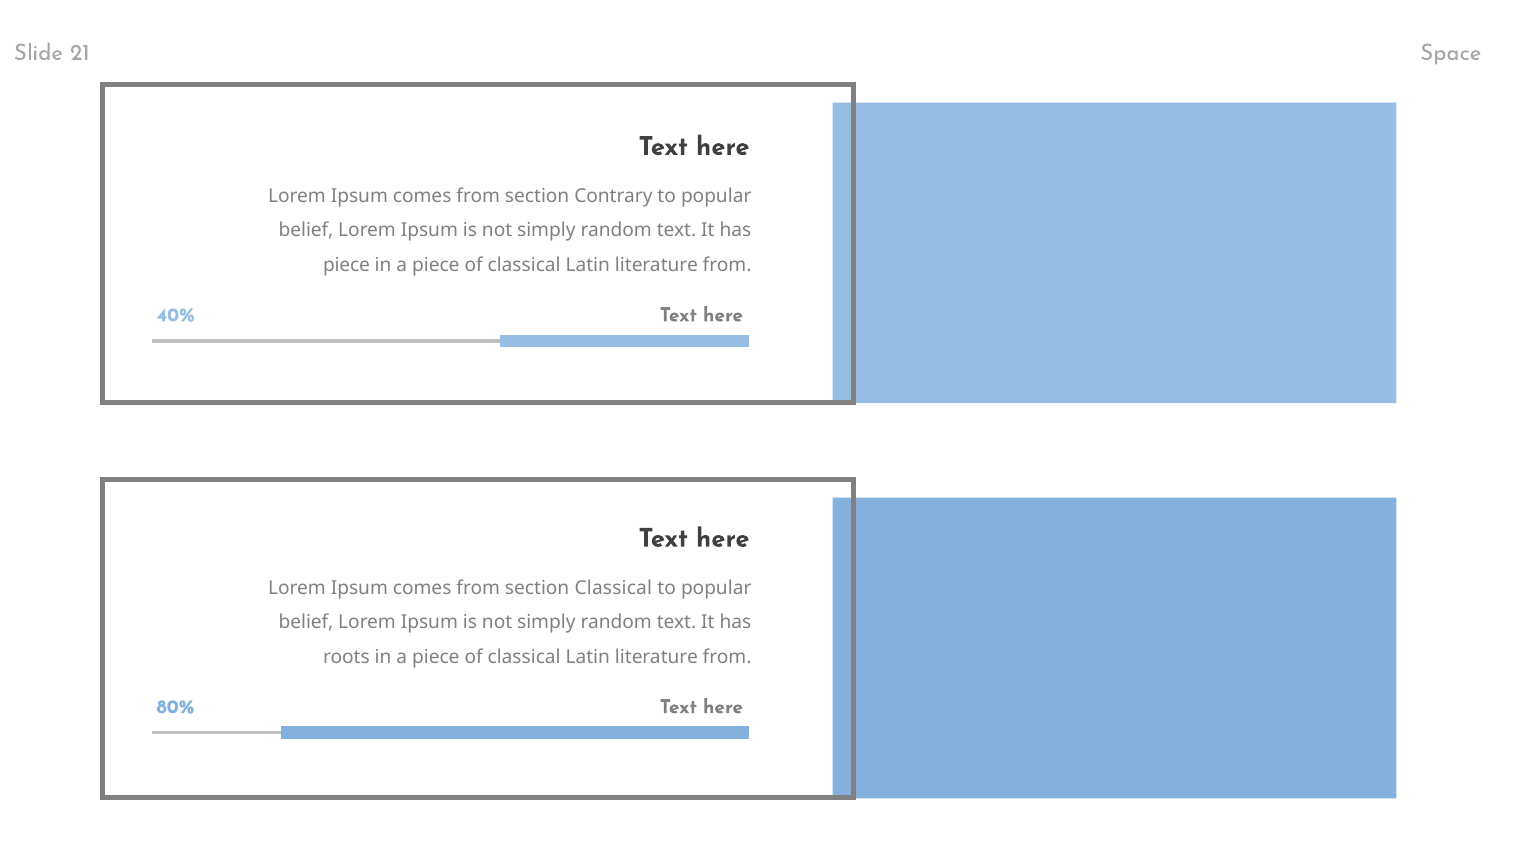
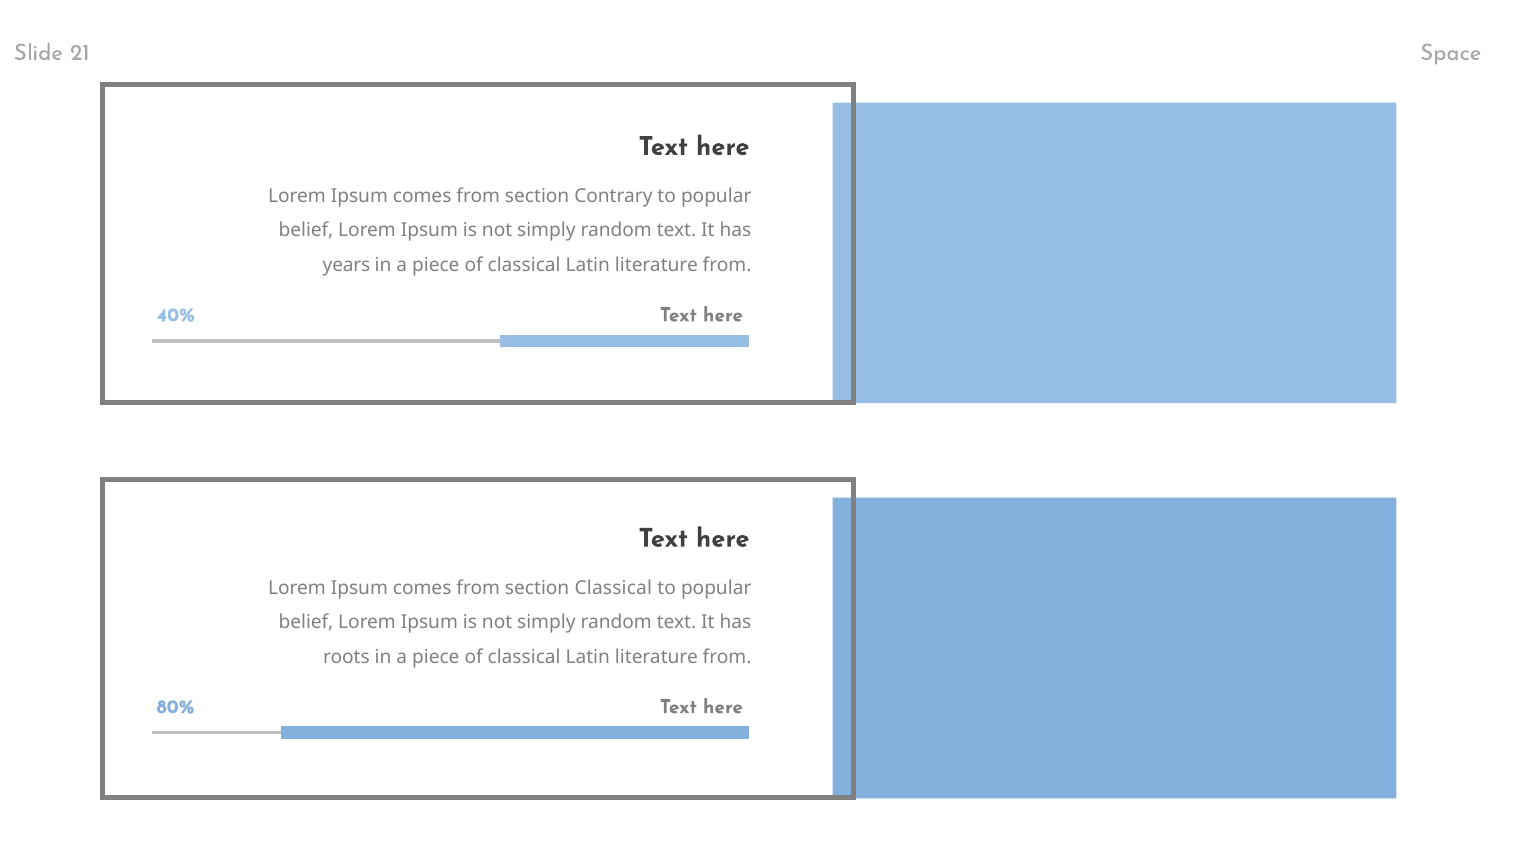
piece at (347, 265): piece -> years
